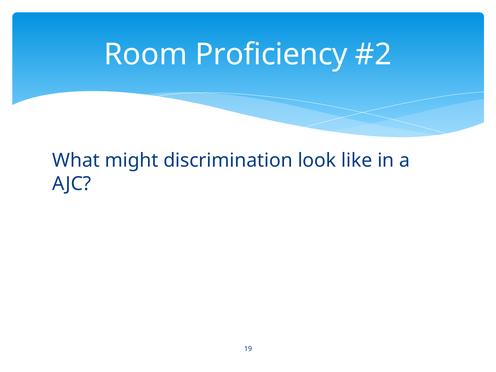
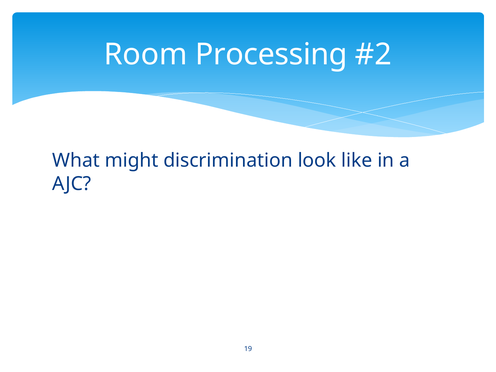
Proficiency: Proficiency -> Processing
